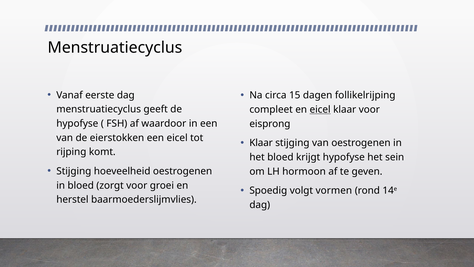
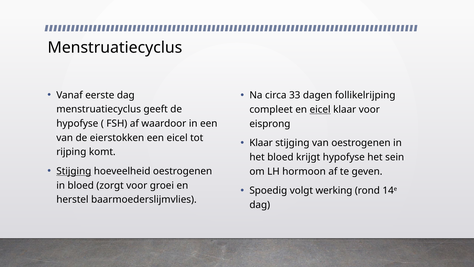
15: 15 -> 33
Stijging at (74, 171) underline: none -> present
vormen: vormen -> werking
